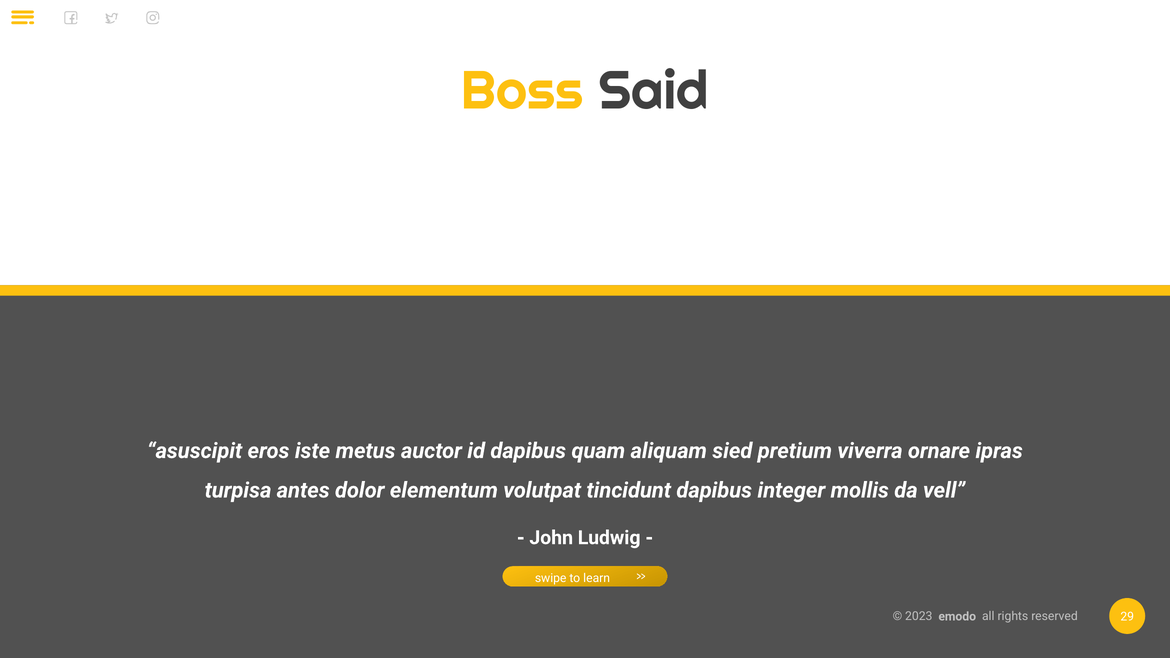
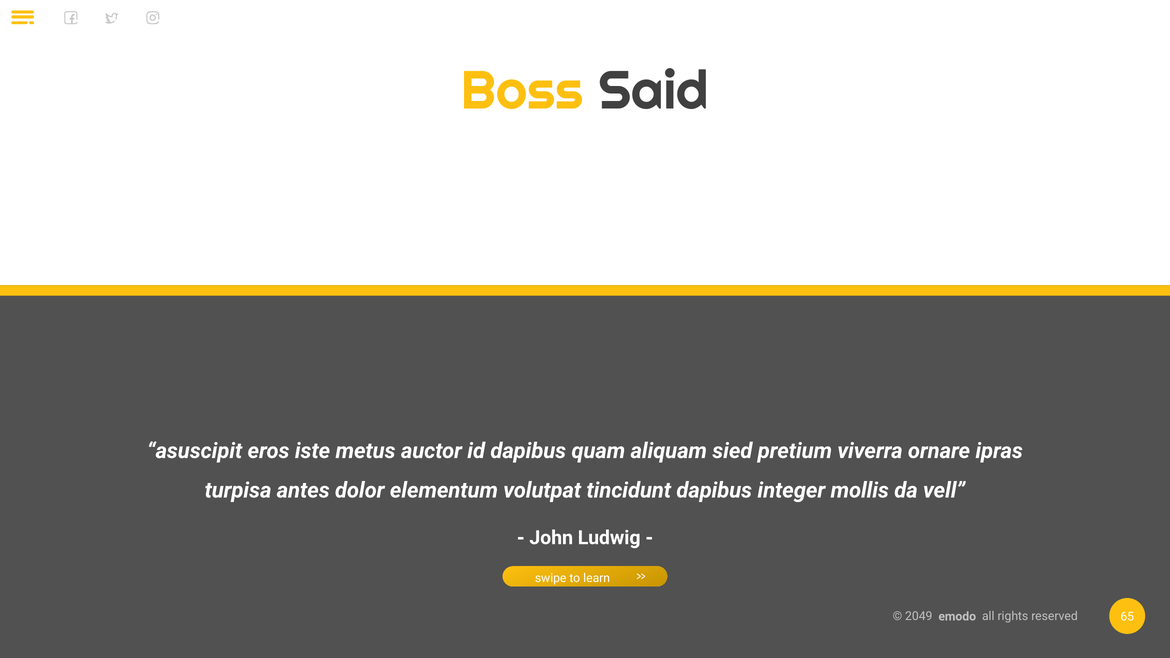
2023: 2023 -> 2049
29: 29 -> 65
